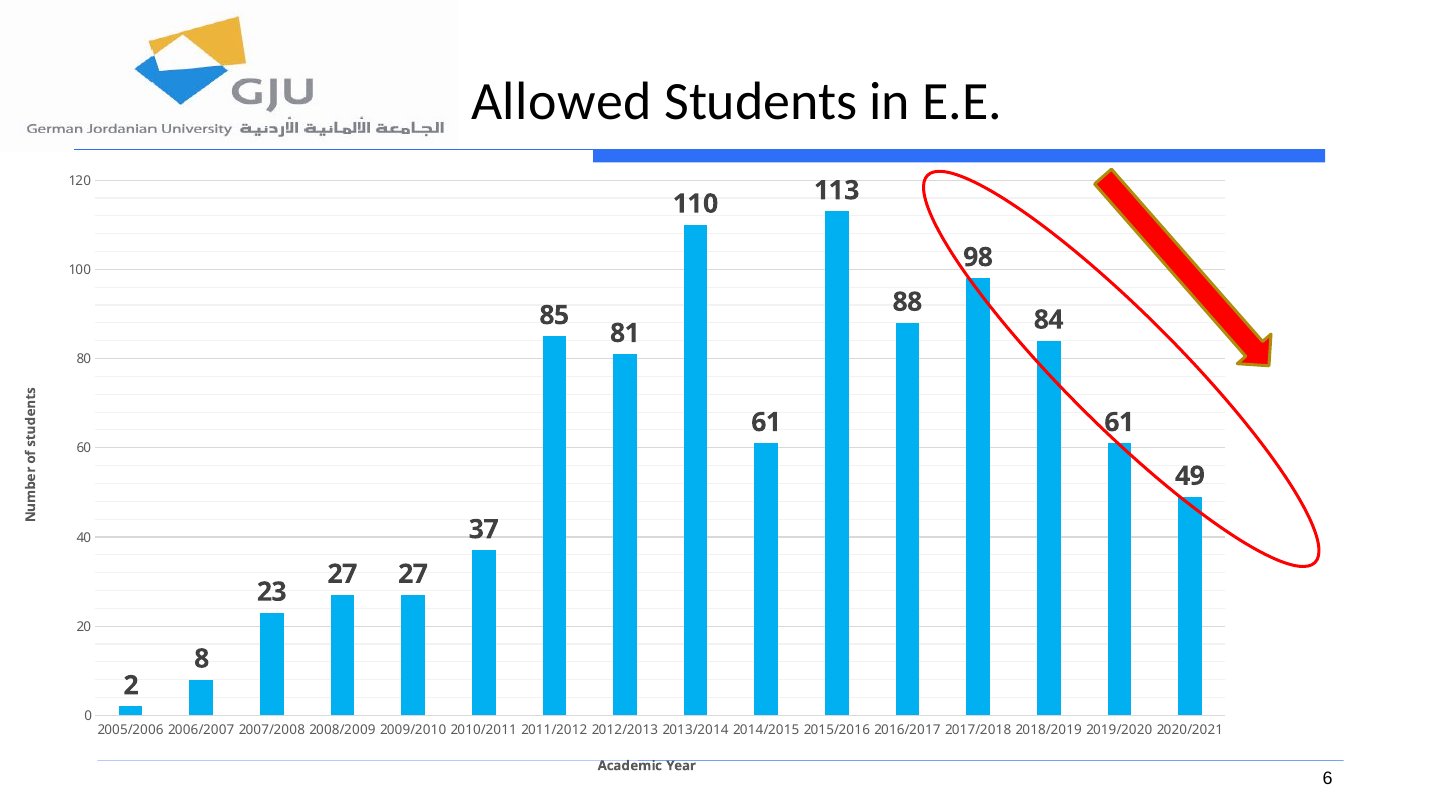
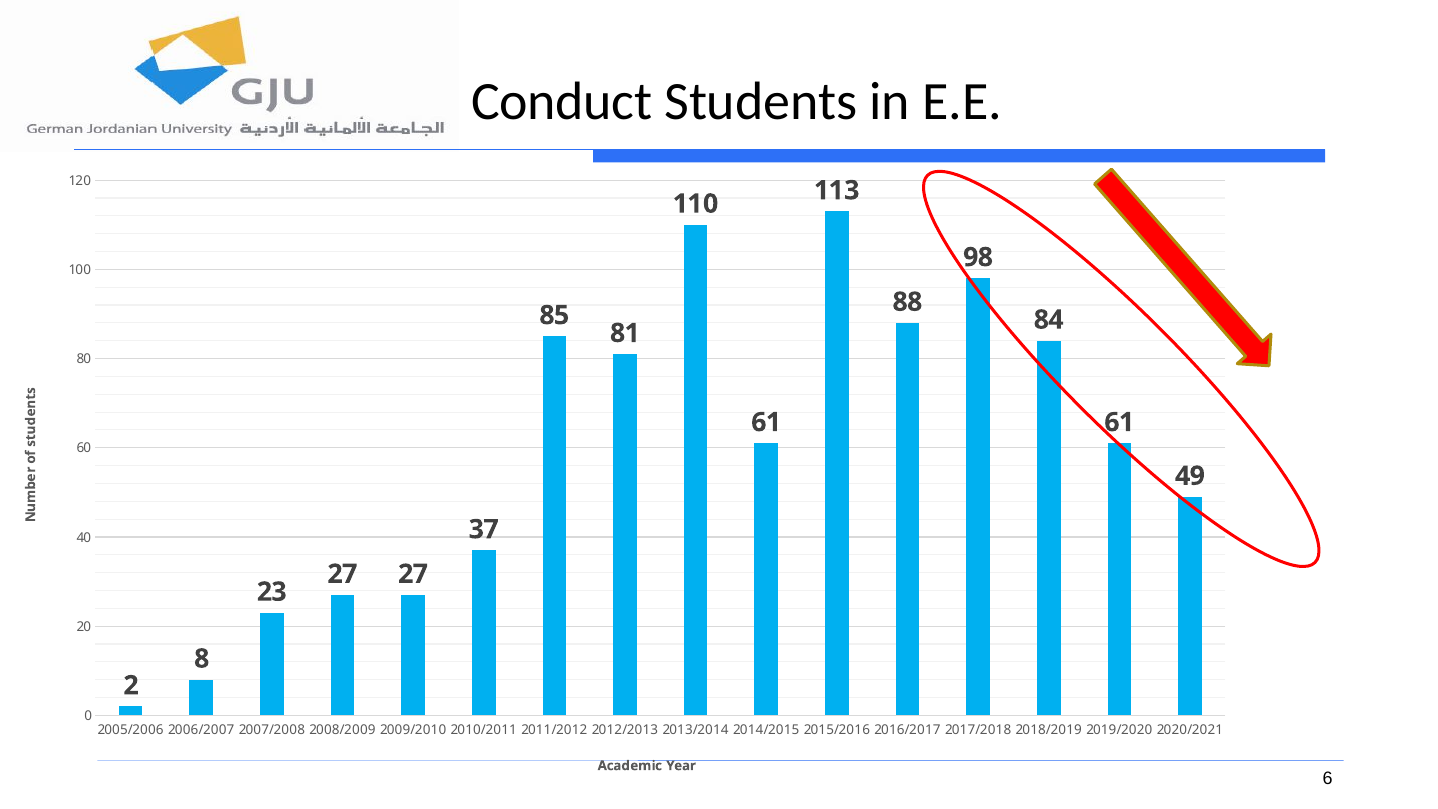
Allowed: Allowed -> Conduct
